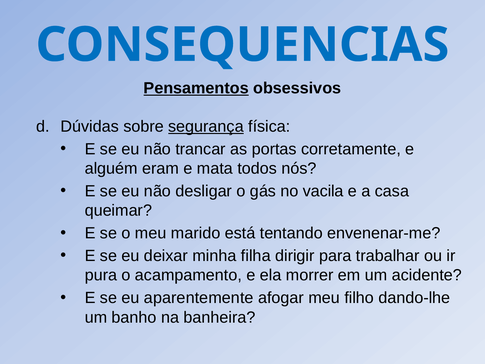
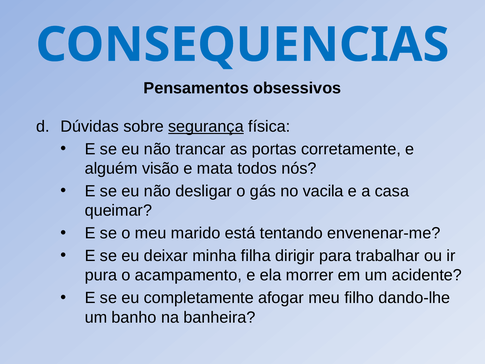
Pensamentos underline: present -> none
eram: eram -> visão
aparentemente: aparentemente -> completamente
